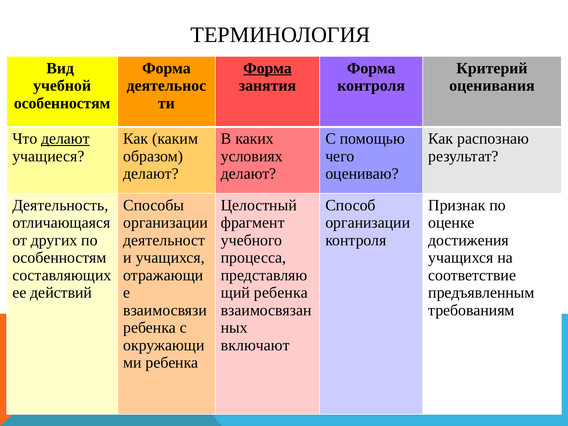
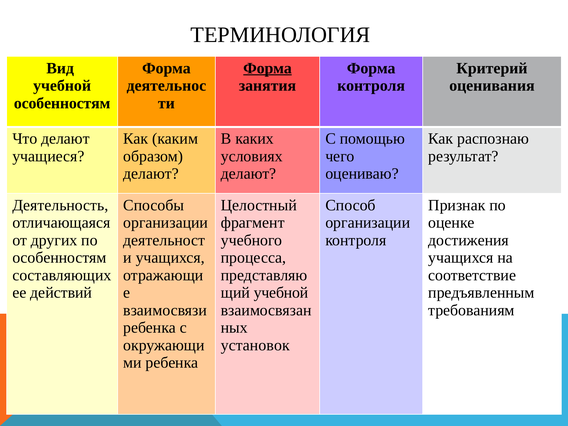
делают at (65, 139) underline: present -> none
ребенка at (281, 293): ребенка -> учебной
включают: включают -> установок
